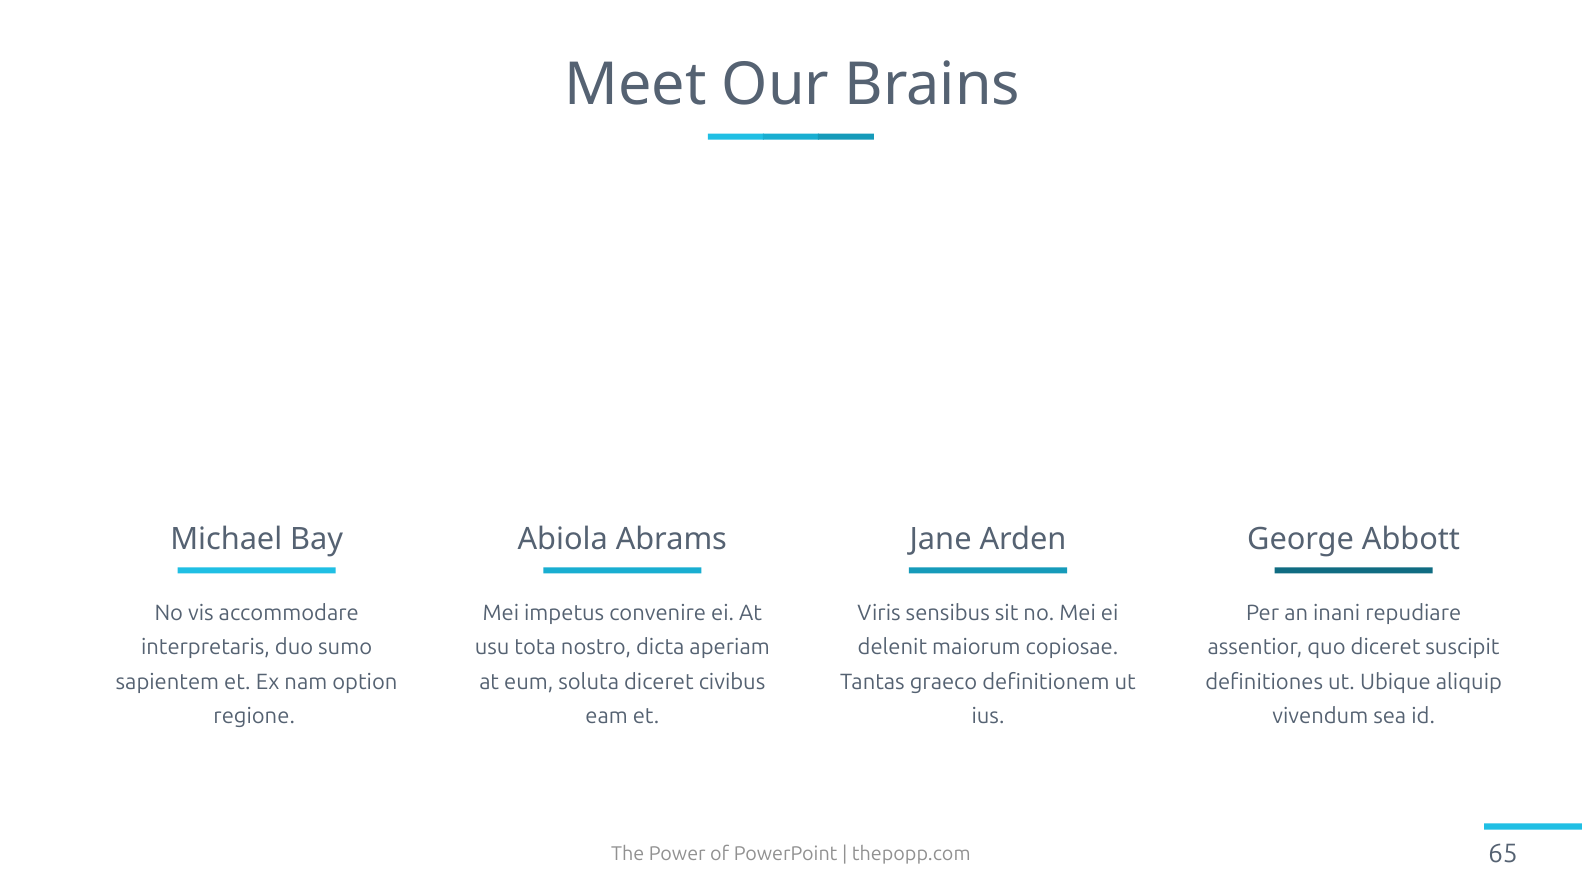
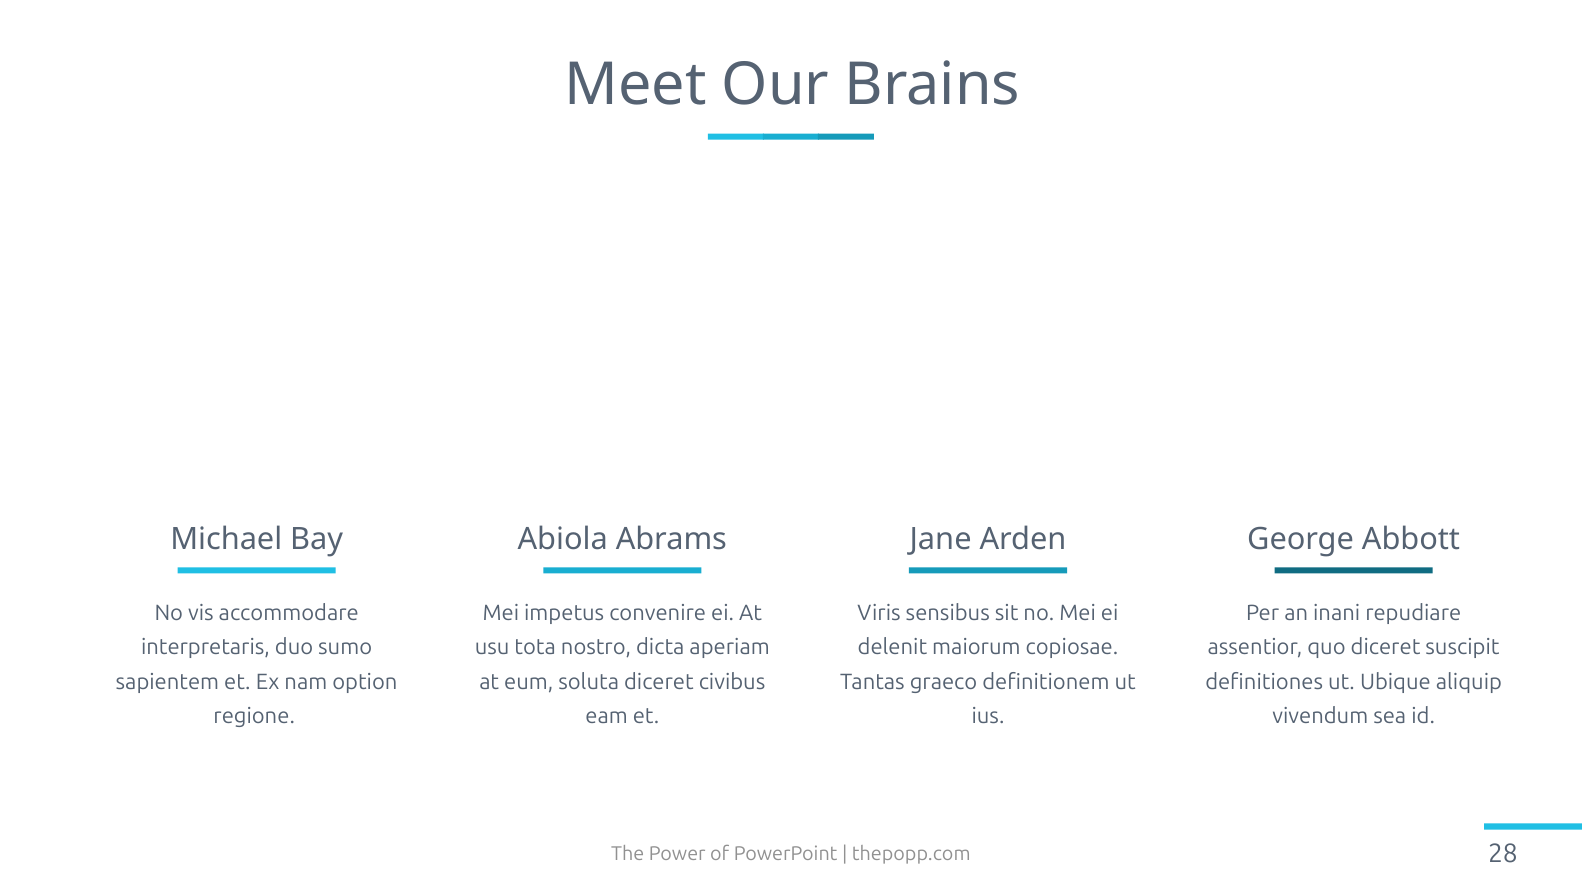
65: 65 -> 28
